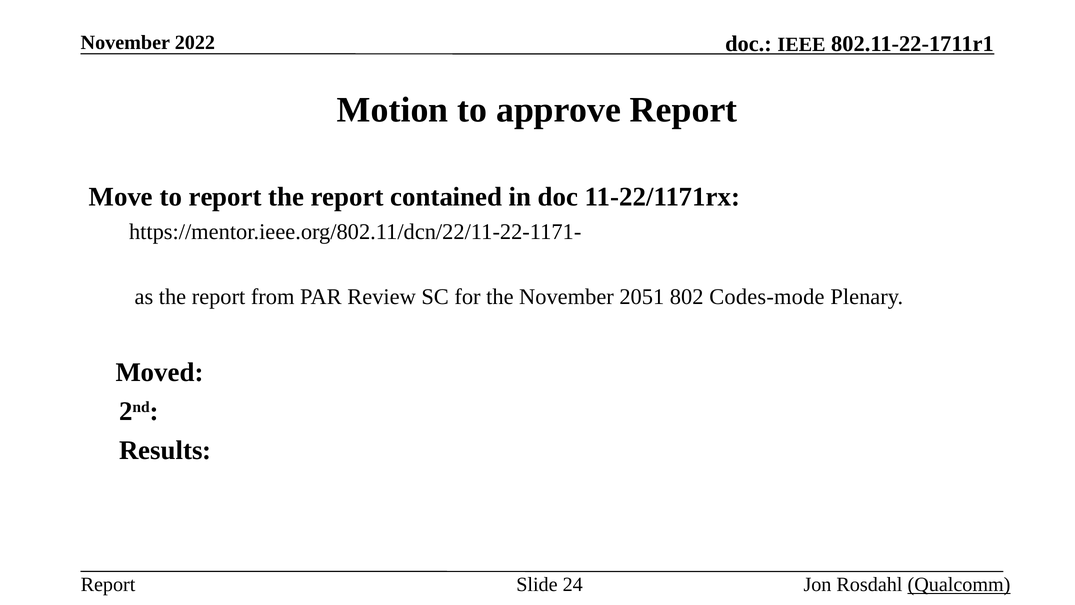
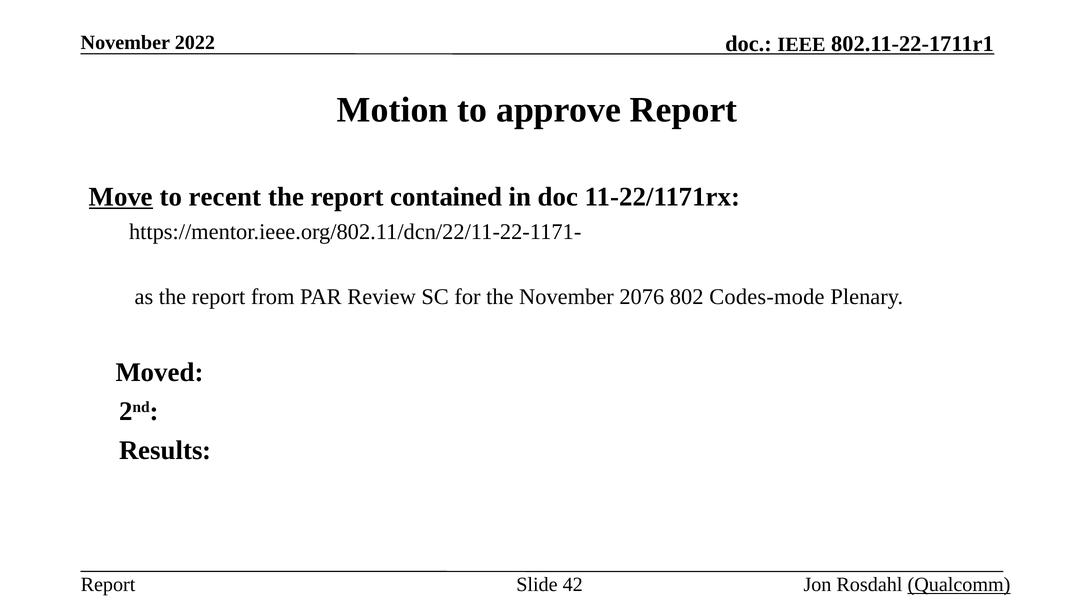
Move underline: none -> present
to report: report -> recent
2051: 2051 -> 2076
24: 24 -> 42
